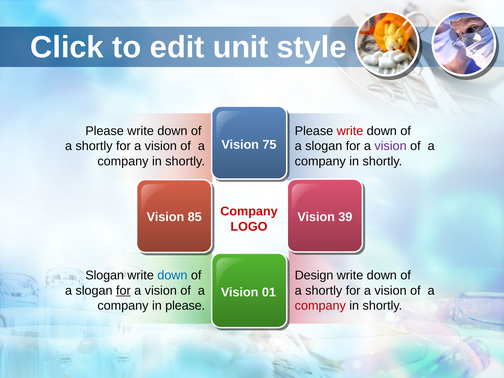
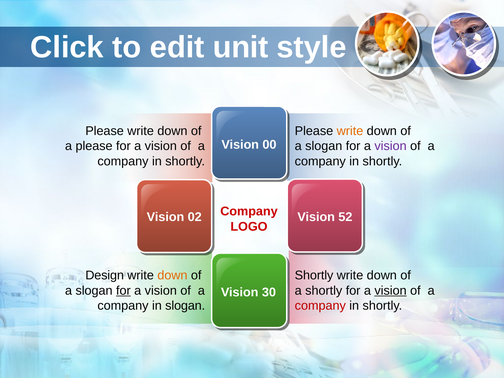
write at (350, 131) colour: red -> orange
75: 75 -> 00
shortly at (94, 146): shortly -> please
85: 85 -> 02
39: 39 -> 52
Slogan at (105, 275): Slogan -> Design
down at (172, 275) colour: blue -> orange
Design at (314, 275): Design -> Shortly
vision at (391, 291) underline: none -> present
01: 01 -> 30
in please: please -> slogan
